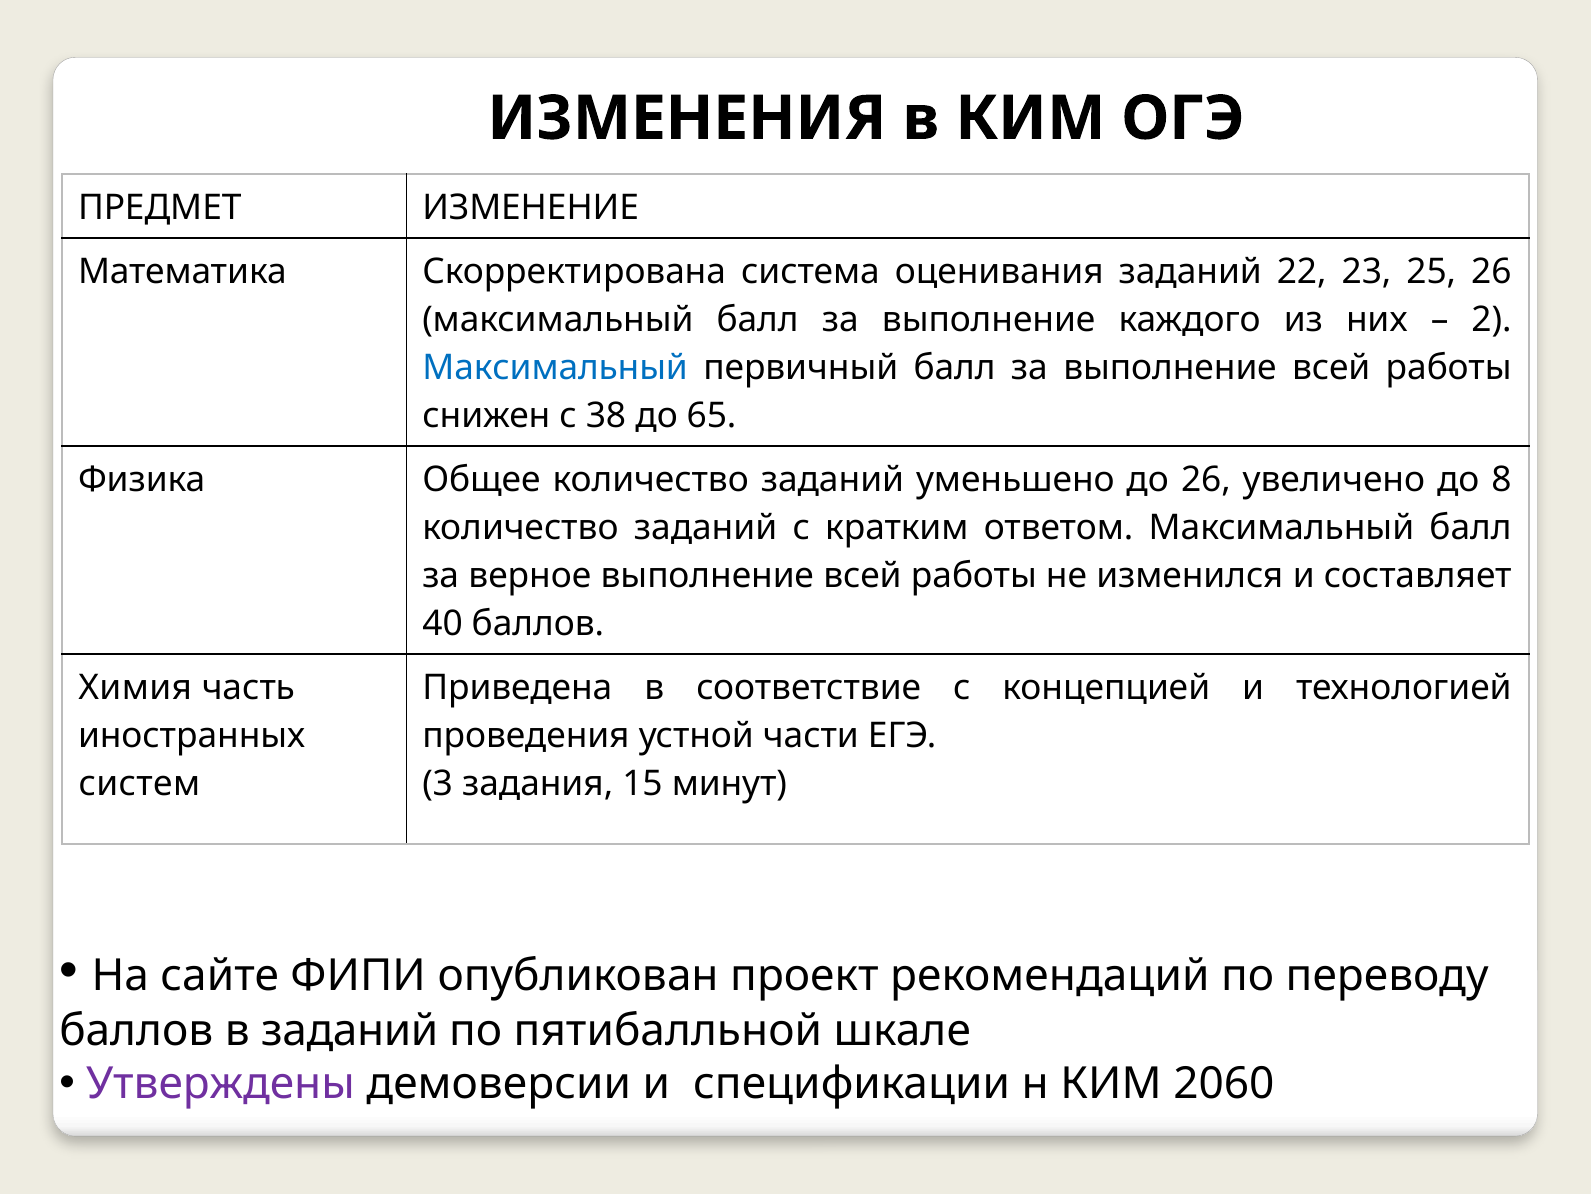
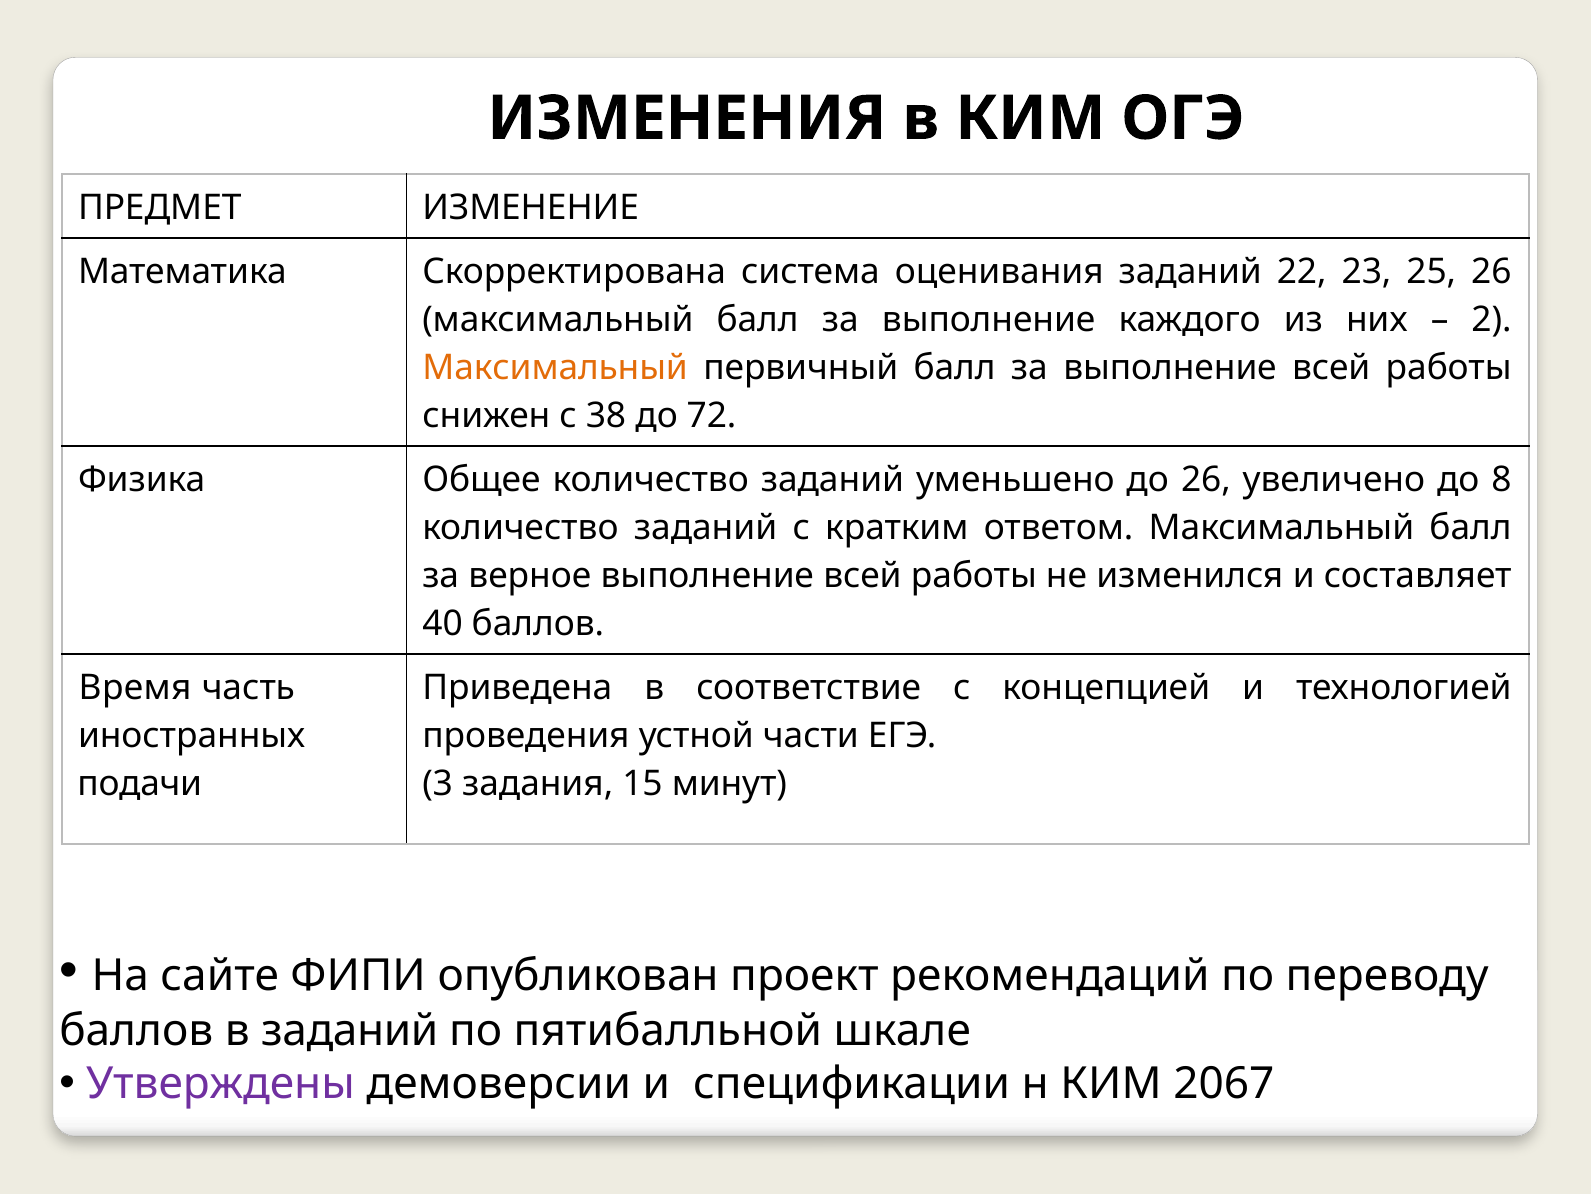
Максимальный at (555, 368) colour: blue -> orange
65: 65 -> 72
Химия: Химия -> Время
систем: систем -> подачи
2060: 2060 -> 2067
